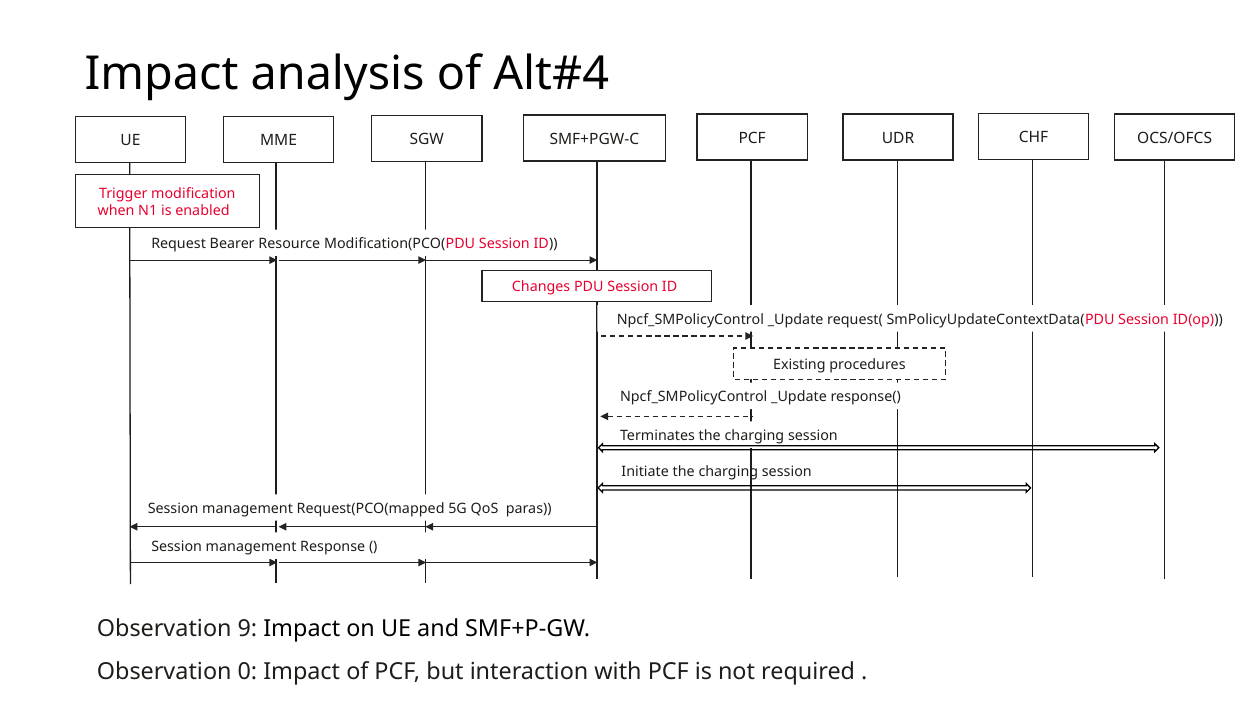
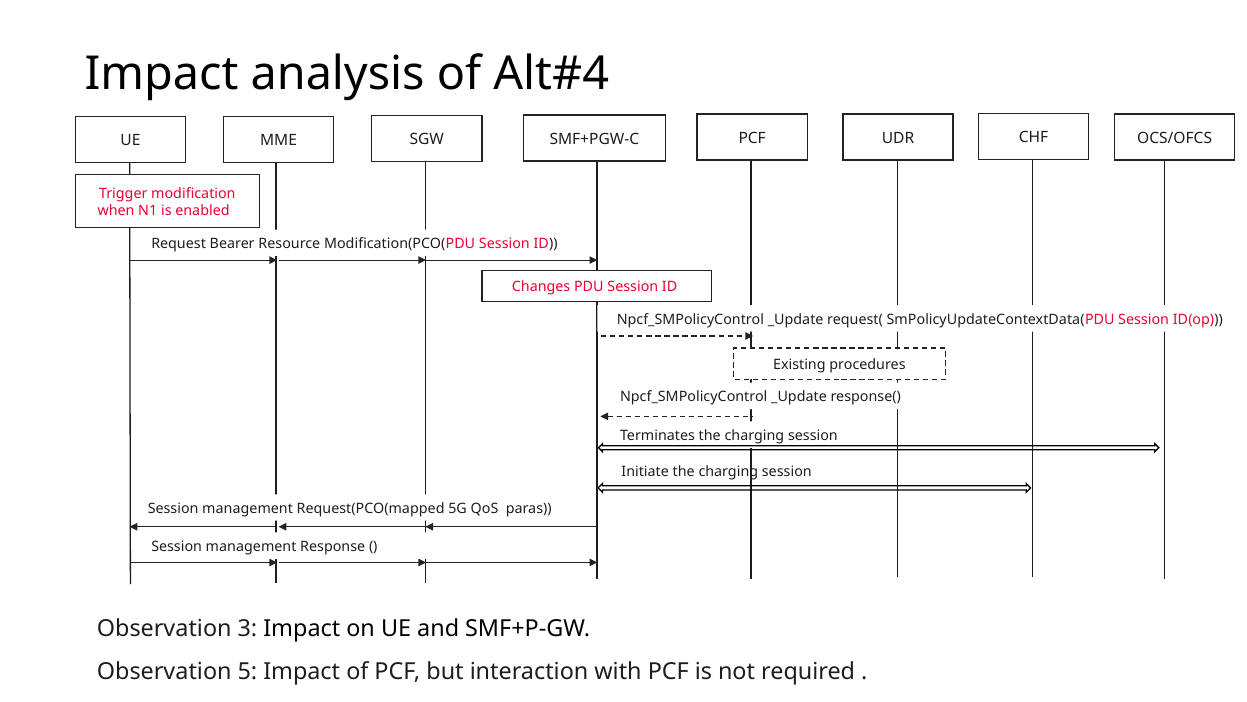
9: 9 -> 3
0: 0 -> 5
